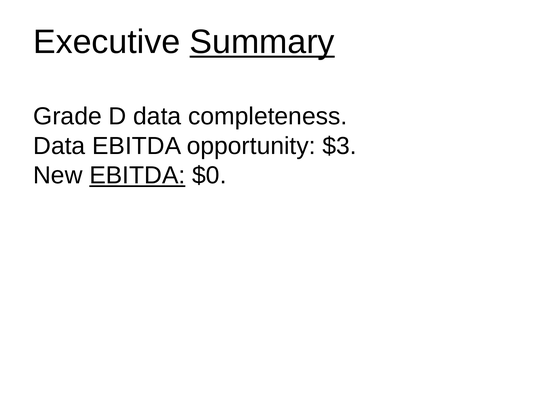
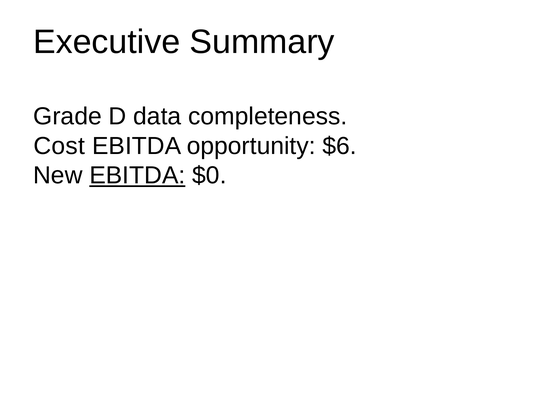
Summary underline: present -> none
Data at (59, 146): Data -> Cost
$3: $3 -> $6
